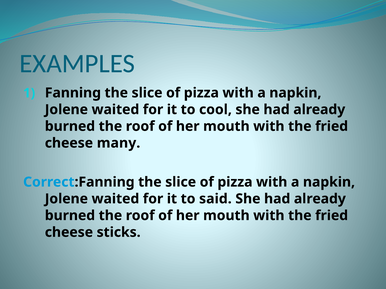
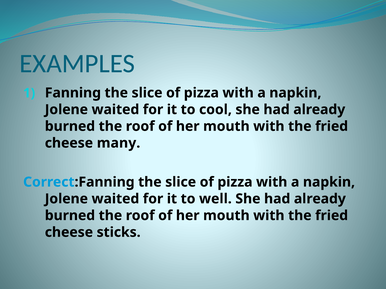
said: said -> well
